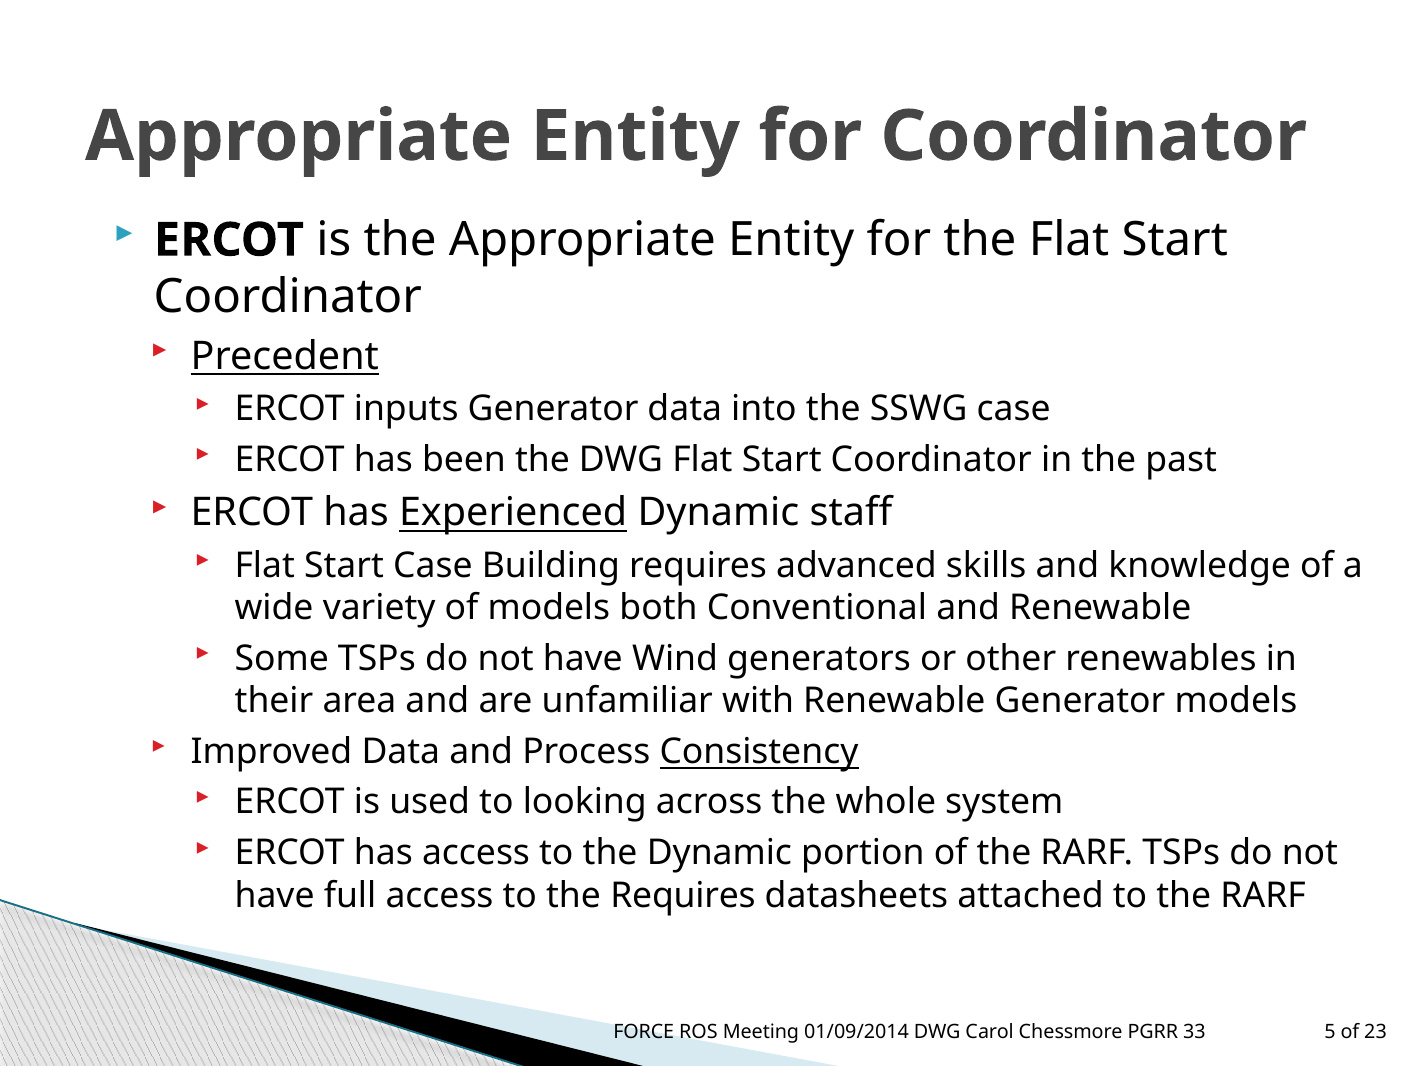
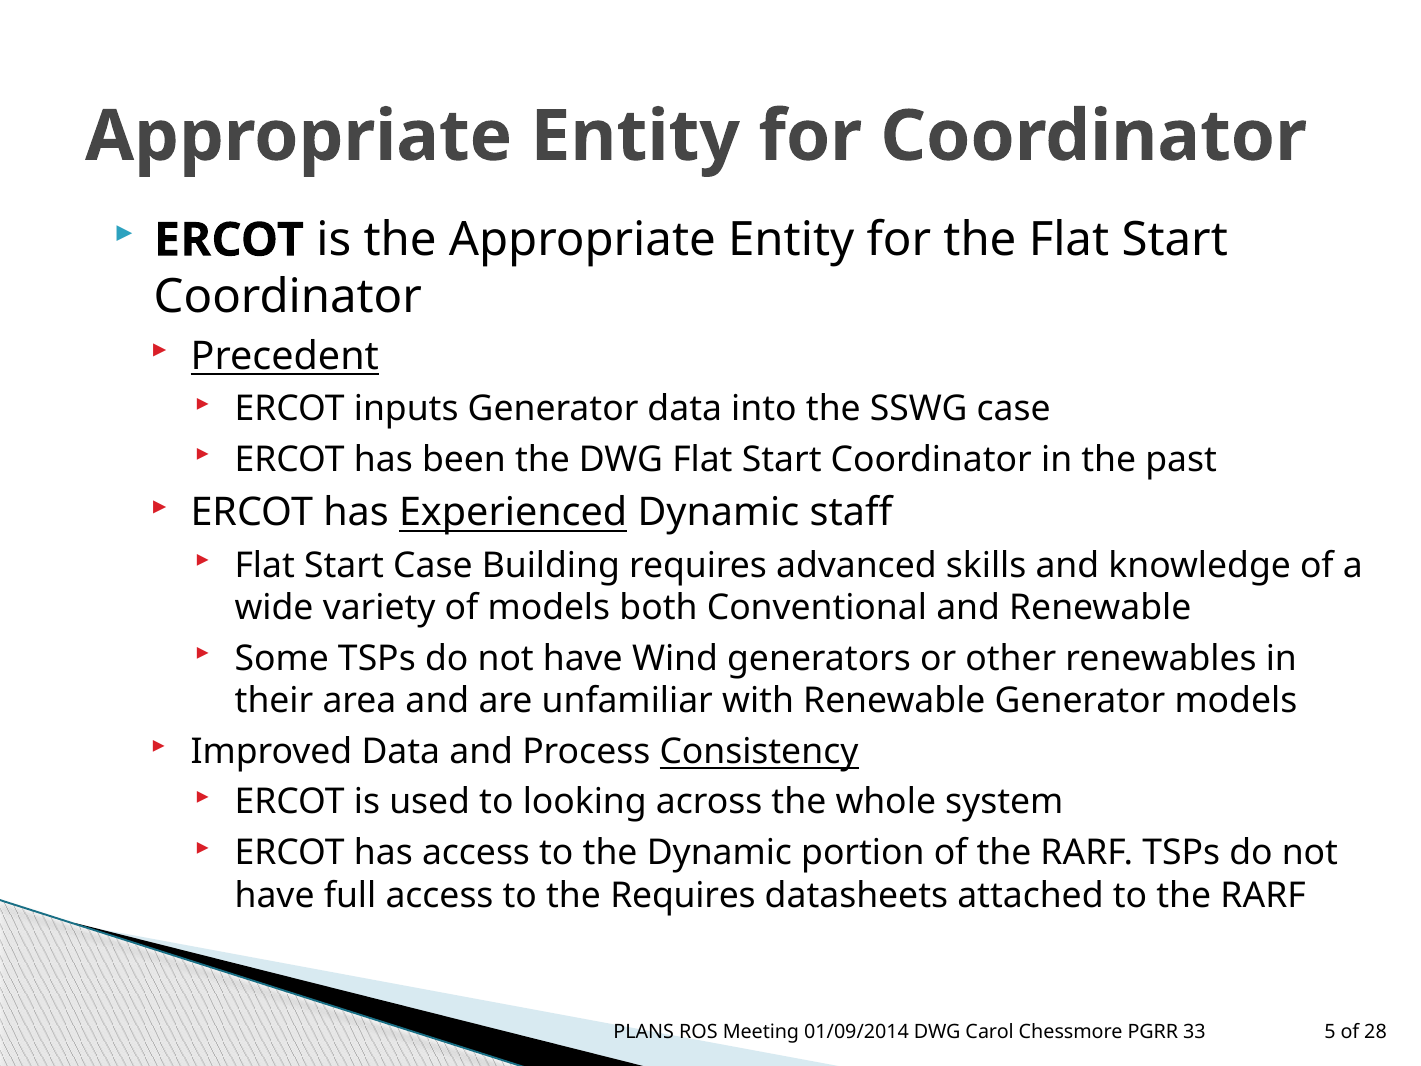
FORCE: FORCE -> PLANS
23: 23 -> 28
